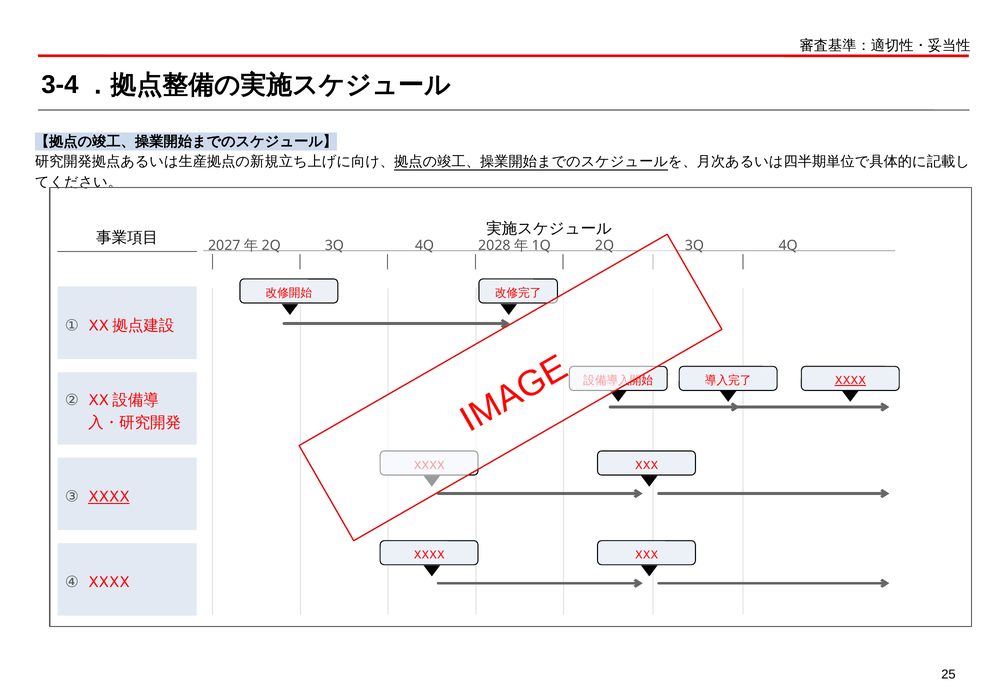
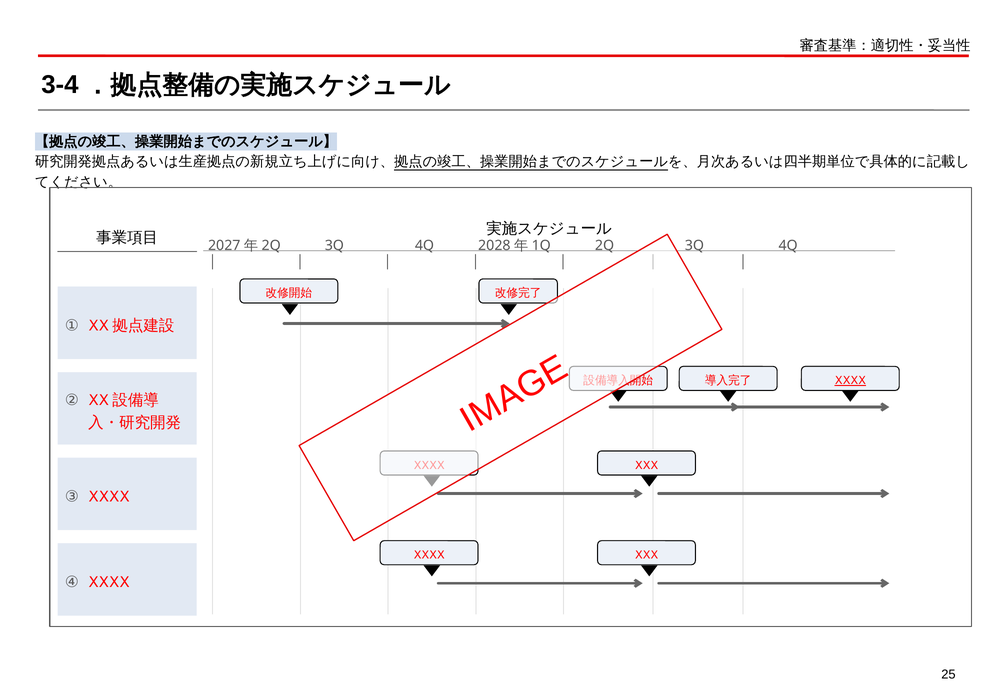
XXXX at (109, 497) underline: present -> none
